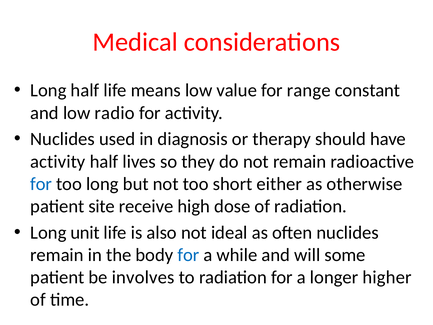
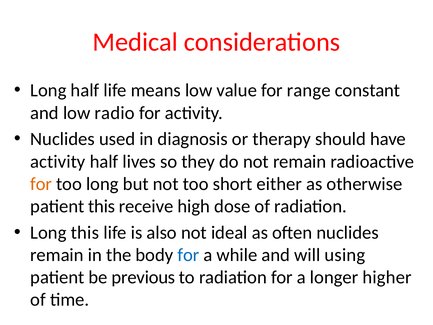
for at (41, 184) colour: blue -> orange
patient site: site -> this
Long unit: unit -> this
some: some -> using
involves: involves -> previous
